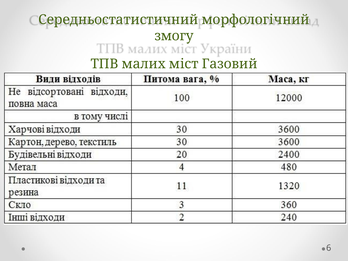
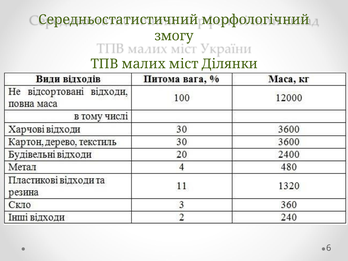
Газовий: Газовий -> Ділянки
